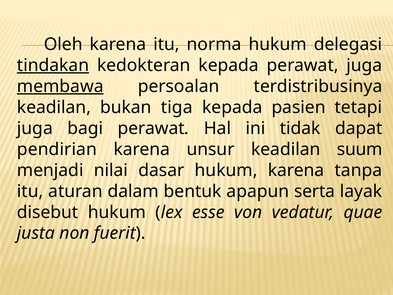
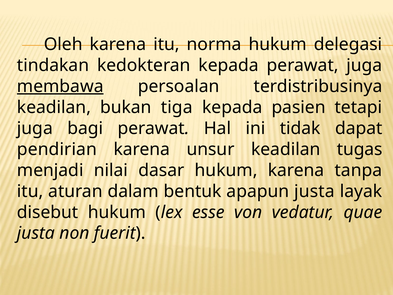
tindakan underline: present -> none
suum: suum -> tugas
apapun serta: serta -> justa
